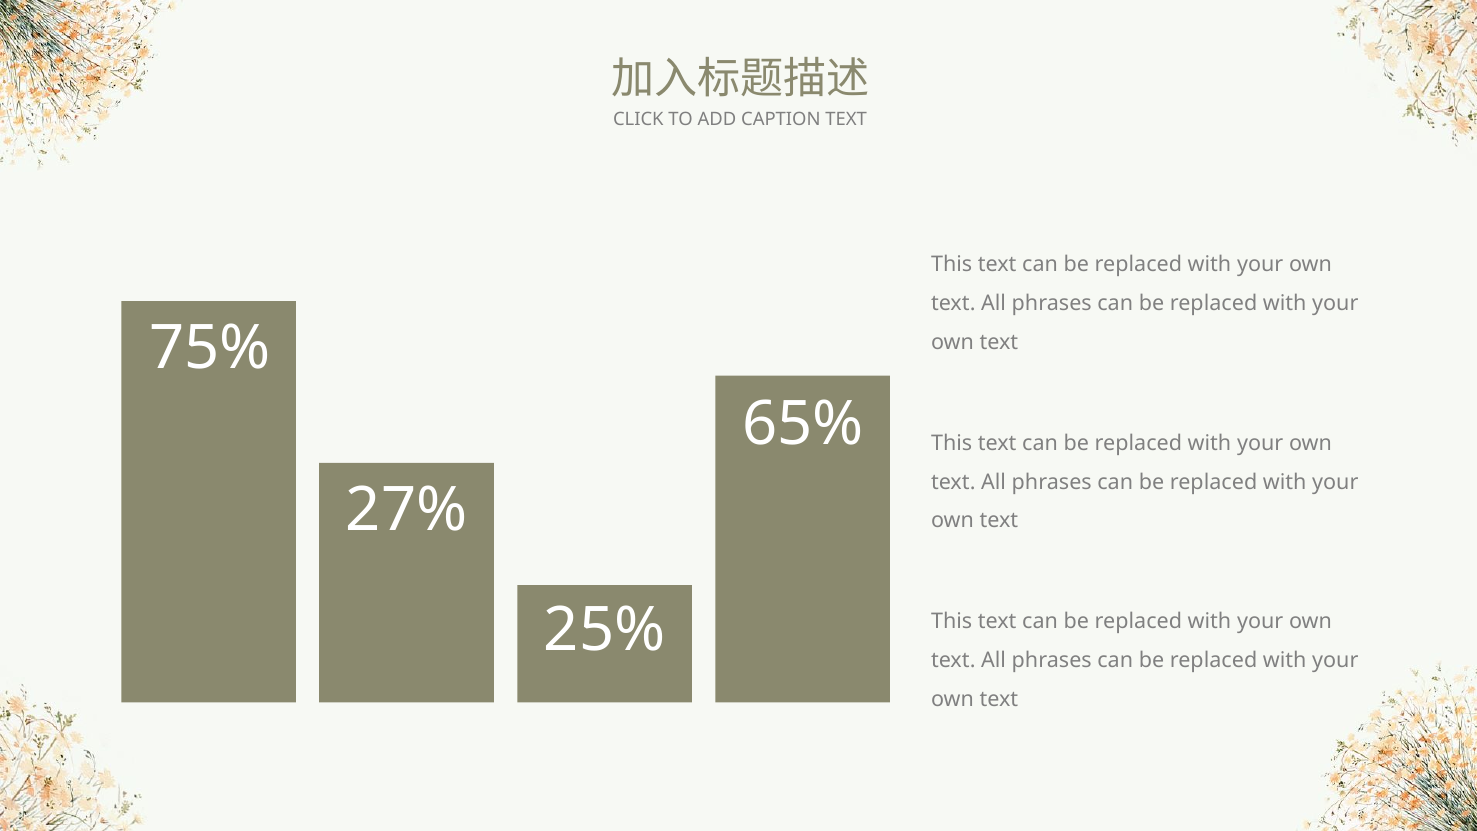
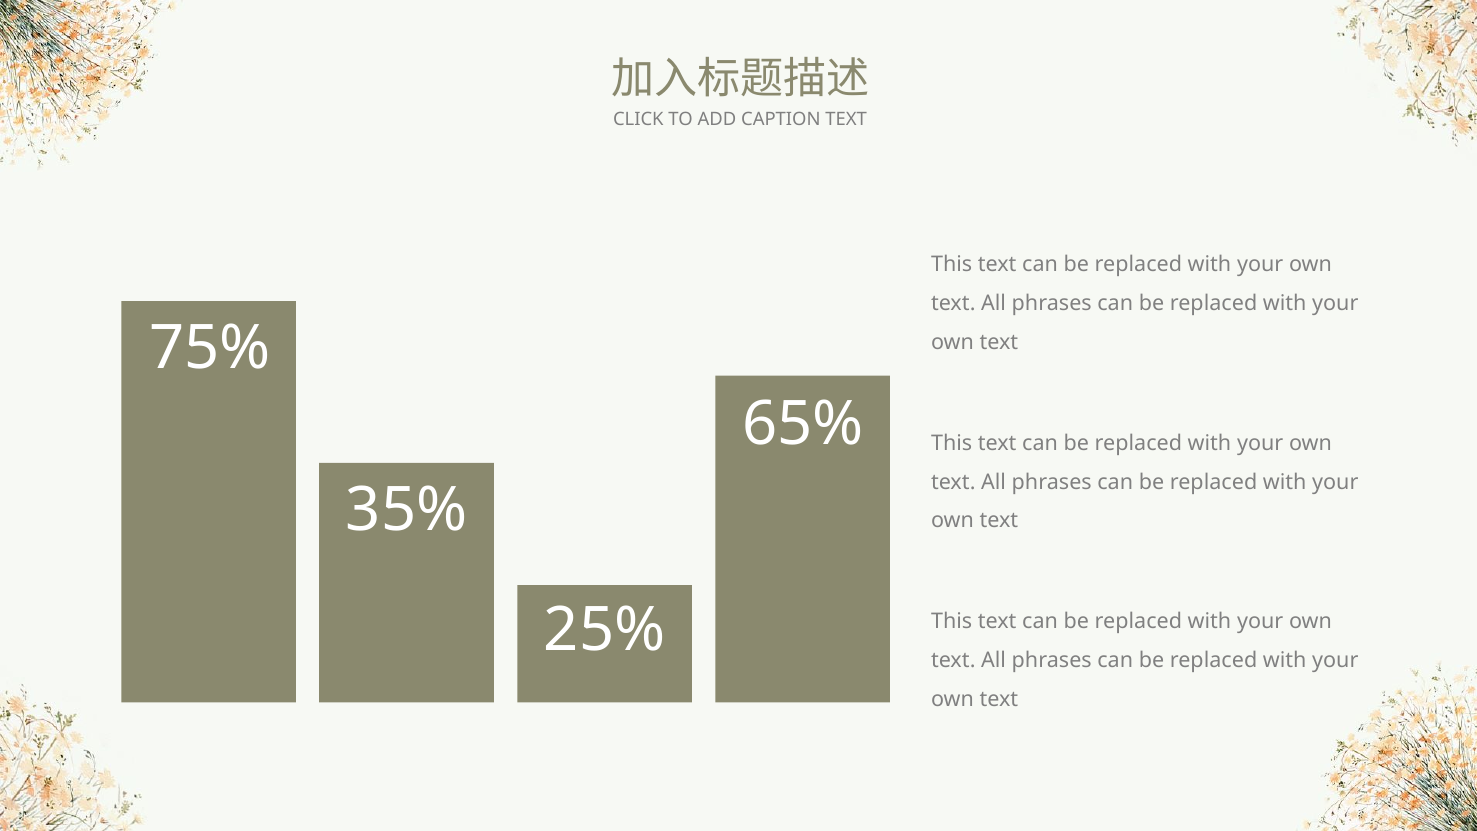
27%: 27% -> 35%
